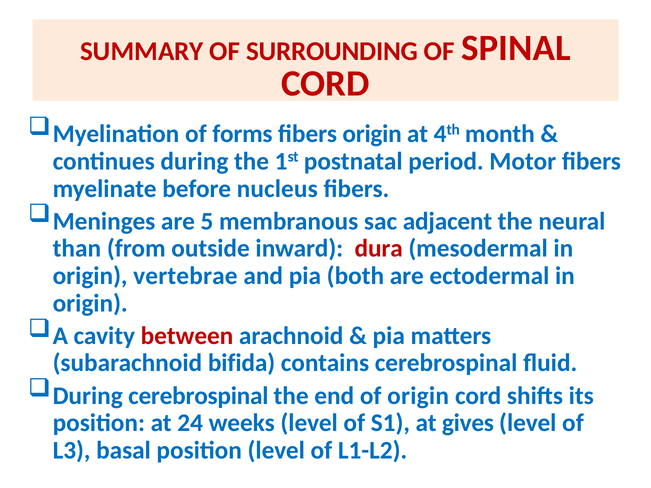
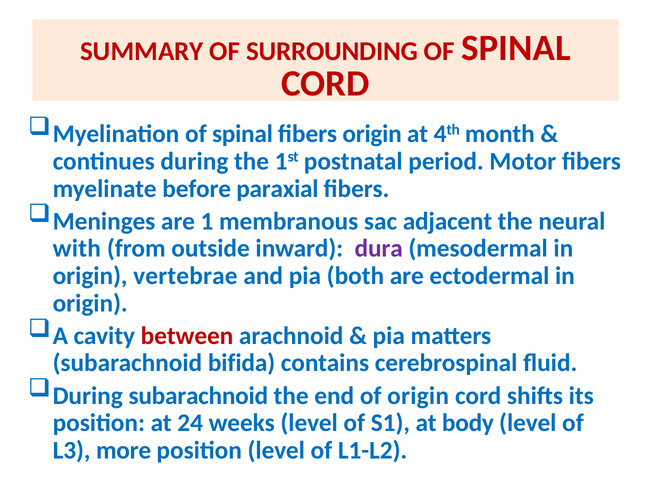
Myelination of forms: forms -> spinal
nucleus: nucleus -> paraxial
5: 5 -> 1
than: than -> with
dura colour: red -> purple
During cerebrospinal: cerebrospinal -> subarachnoid
gives: gives -> body
basal: basal -> more
